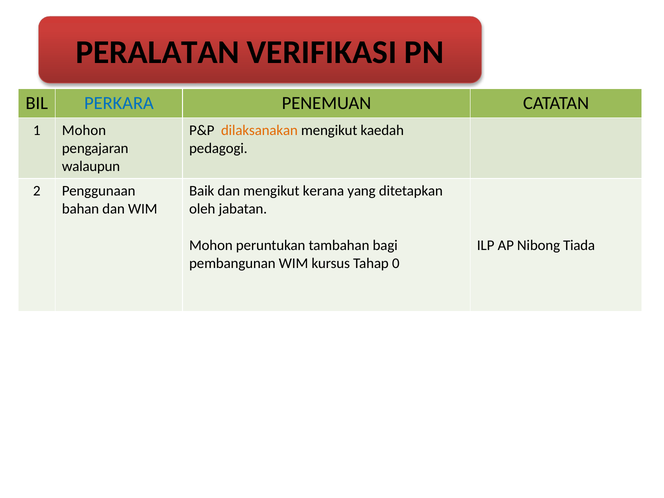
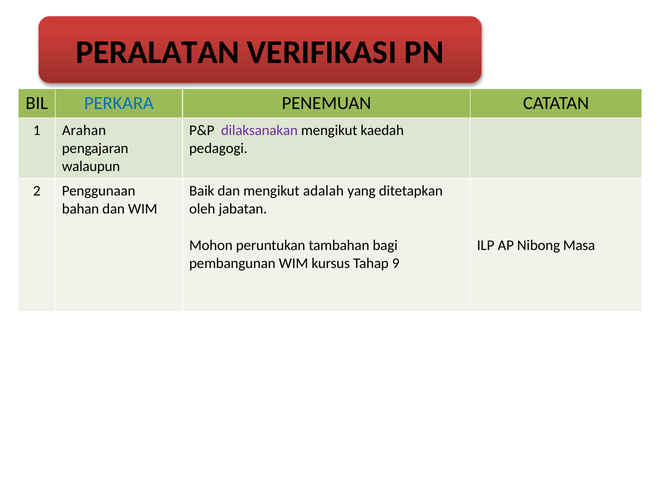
1 Mohon: Mohon -> Arahan
dilaksanakan colour: orange -> purple
kerana: kerana -> adalah
Tiada: Tiada -> Masa
0: 0 -> 9
